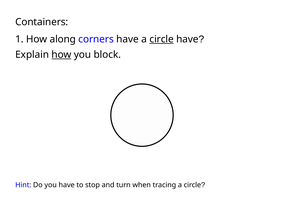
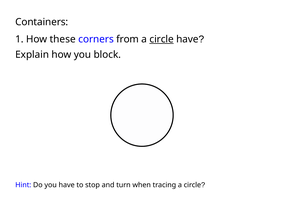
along: along -> these
corners have: have -> from
how at (61, 55) underline: present -> none
